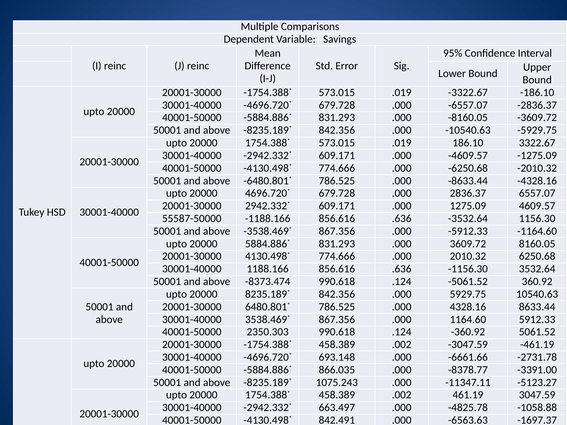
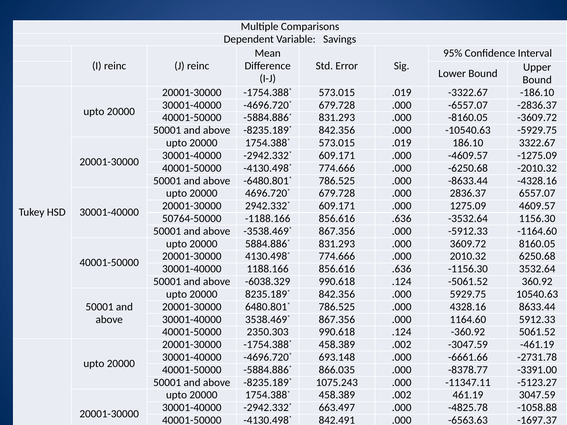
55587-50000: 55587-50000 -> 50764-50000
-8373.474: -8373.474 -> -6038.329
